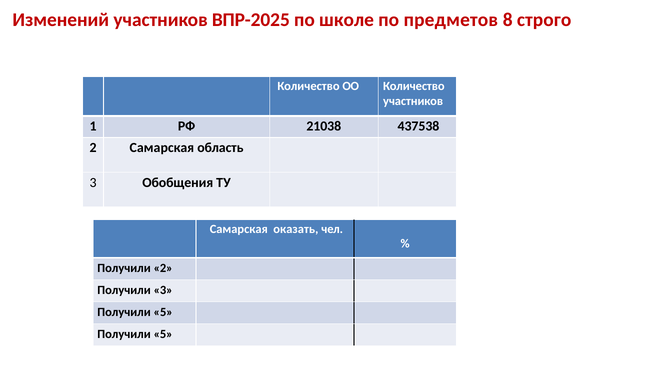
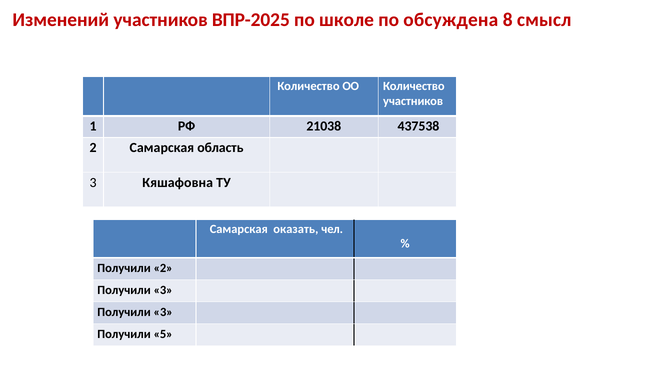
предметов: предметов -> обсуждена
строго: строго -> смысл
Обобщения: Обобщения -> Кяшафовна
5 at (163, 312): 5 -> 3
